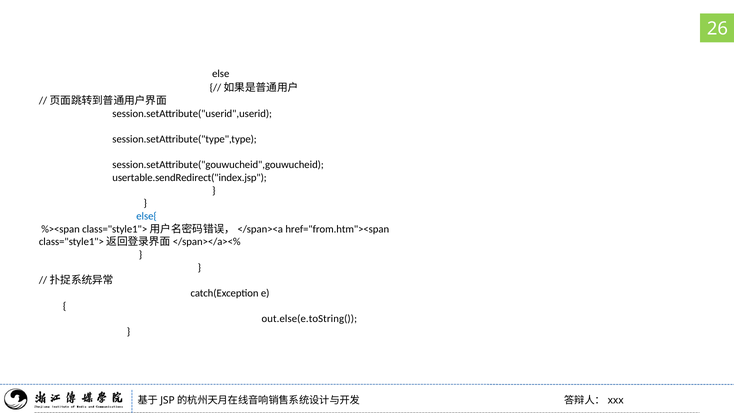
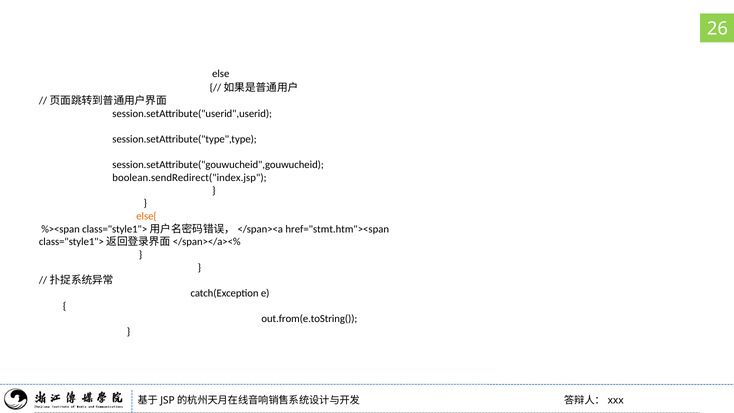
usertable.sendRedirect("index.jsp: usertable.sendRedirect("index.jsp -> boolean.sendRedirect("index.jsp
else{ colour: blue -> orange
href="from.htm"><span: href="from.htm"><span -> href="stmt.htm"><span
out.else(e.toString(: out.else(e.toString( -> out.from(e.toString(
